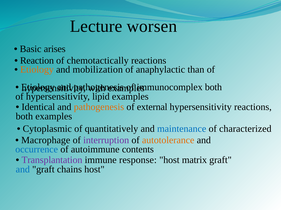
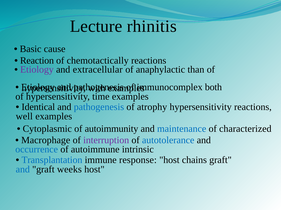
worsen: worsen -> rhinitis
arises: arises -> cause
Etiology at (37, 70) colour: orange -> purple
mobilization: mobilization -> extracellular
lipid: lipid -> time
pathogenesis at (99, 107) colour: orange -> blue
external: external -> atrophy
both at (24, 117): both -> well
quantitatively: quantitatively -> autoimmunity
autotolerance colour: orange -> blue
contents: contents -> intrinsic
Transplantation colour: purple -> blue
matrix: matrix -> chains
chains: chains -> weeks
